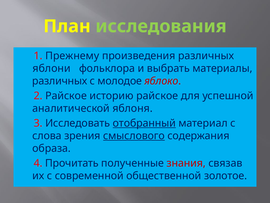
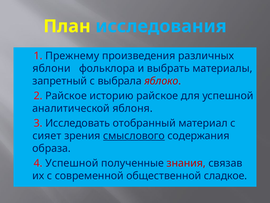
исследования colour: light green -> light blue
различных at (60, 81): различных -> запретный
молодое: молодое -> выбрала
отобранный underline: present -> none
слова: слова -> сияет
4 Прочитать: Прочитать -> Успешной
золотое: золотое -> сладкое
